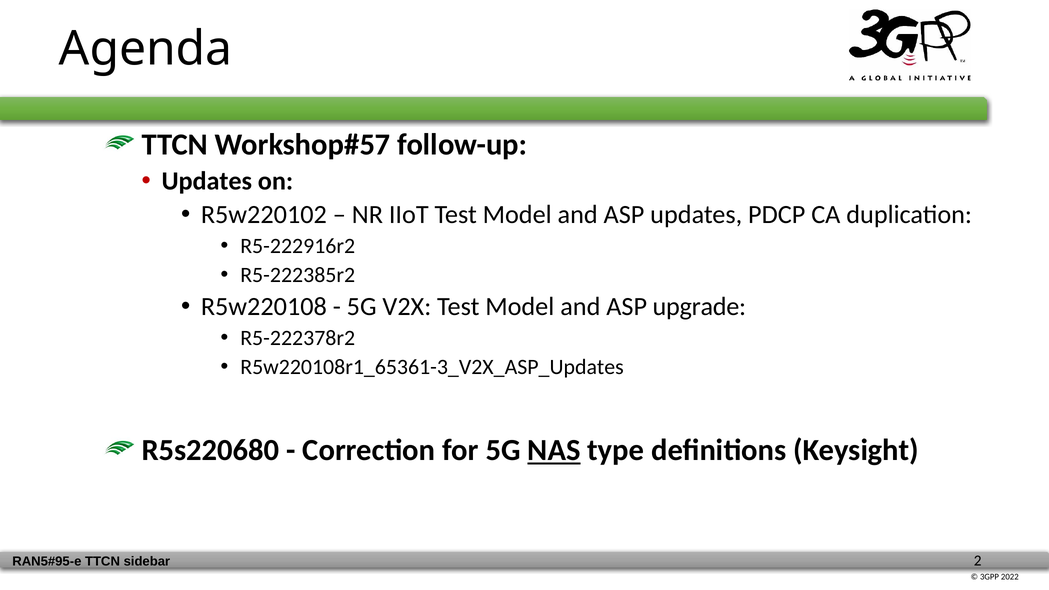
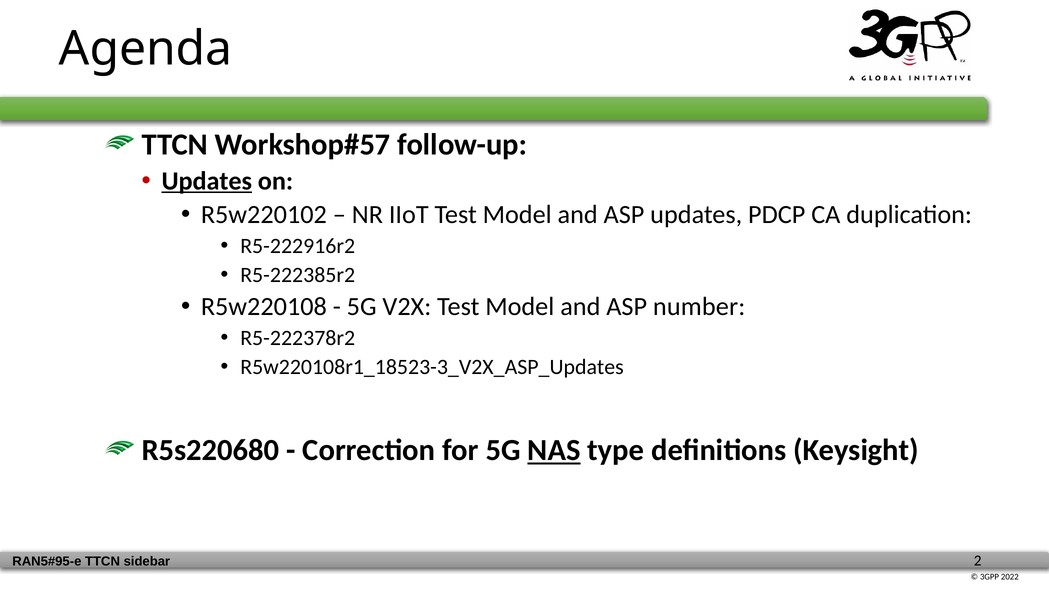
Updates at (207, 181) underline: none -> present
upgrade: upgrade -> number
R5w220108r1_65361-3_V2X_ASP_Updates: R5w220108r1_65361-3_V2X_ASP_Updates -> R5w220108r1_18523-3_V2X_ASP_Updates
